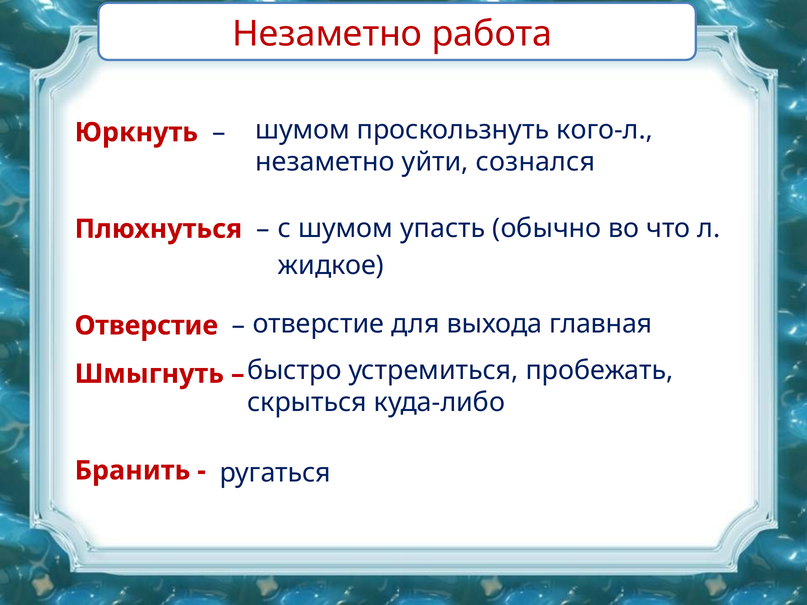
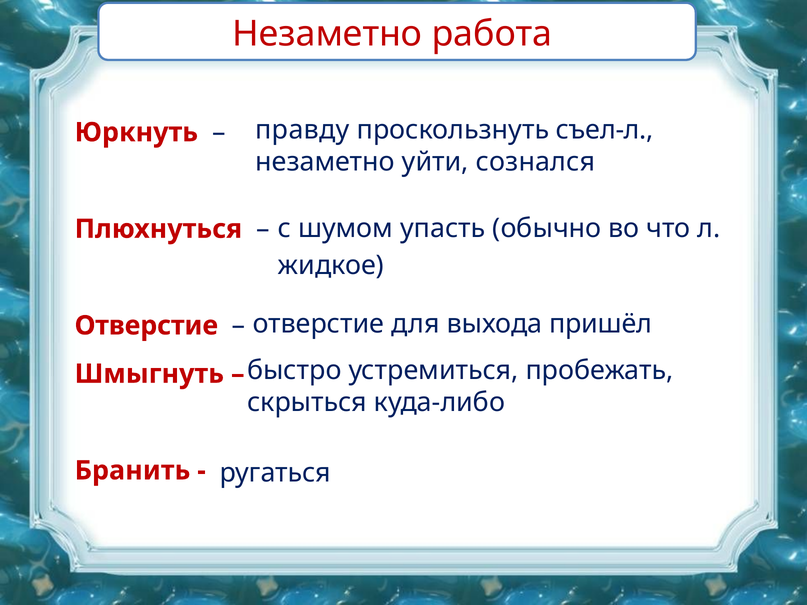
шумом at (303, 130): шумом -> правду
кого-л: кого-л -> съел-л
главная: главная -> пришёл
